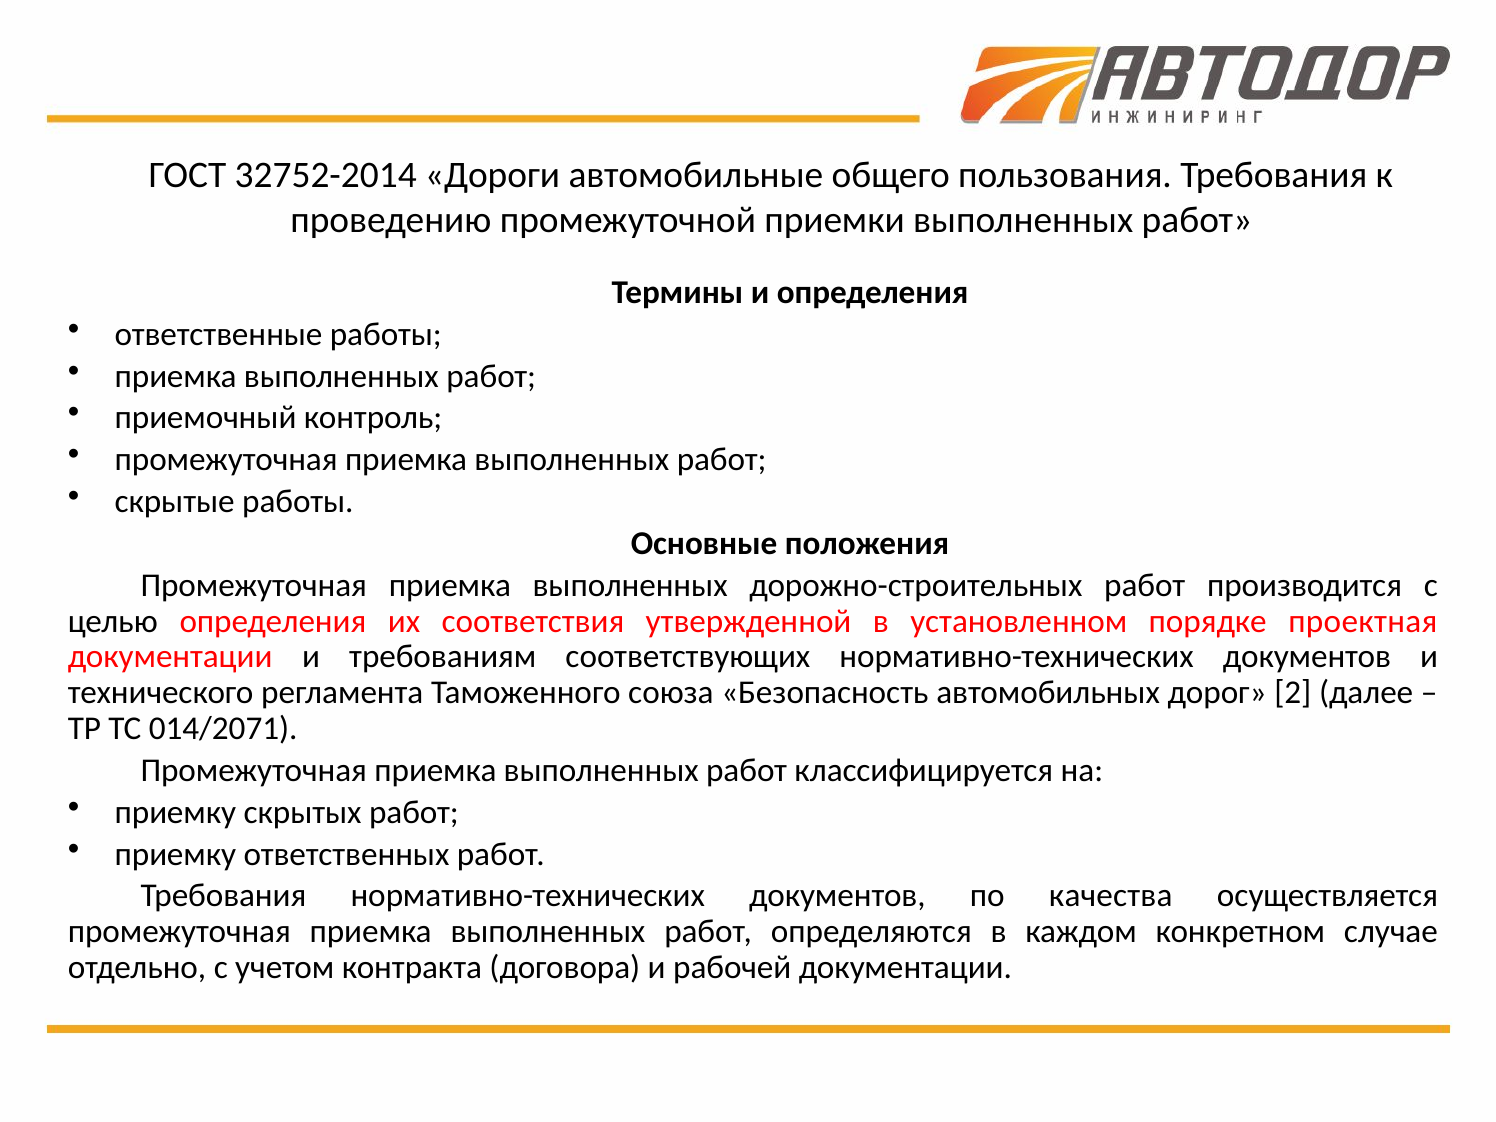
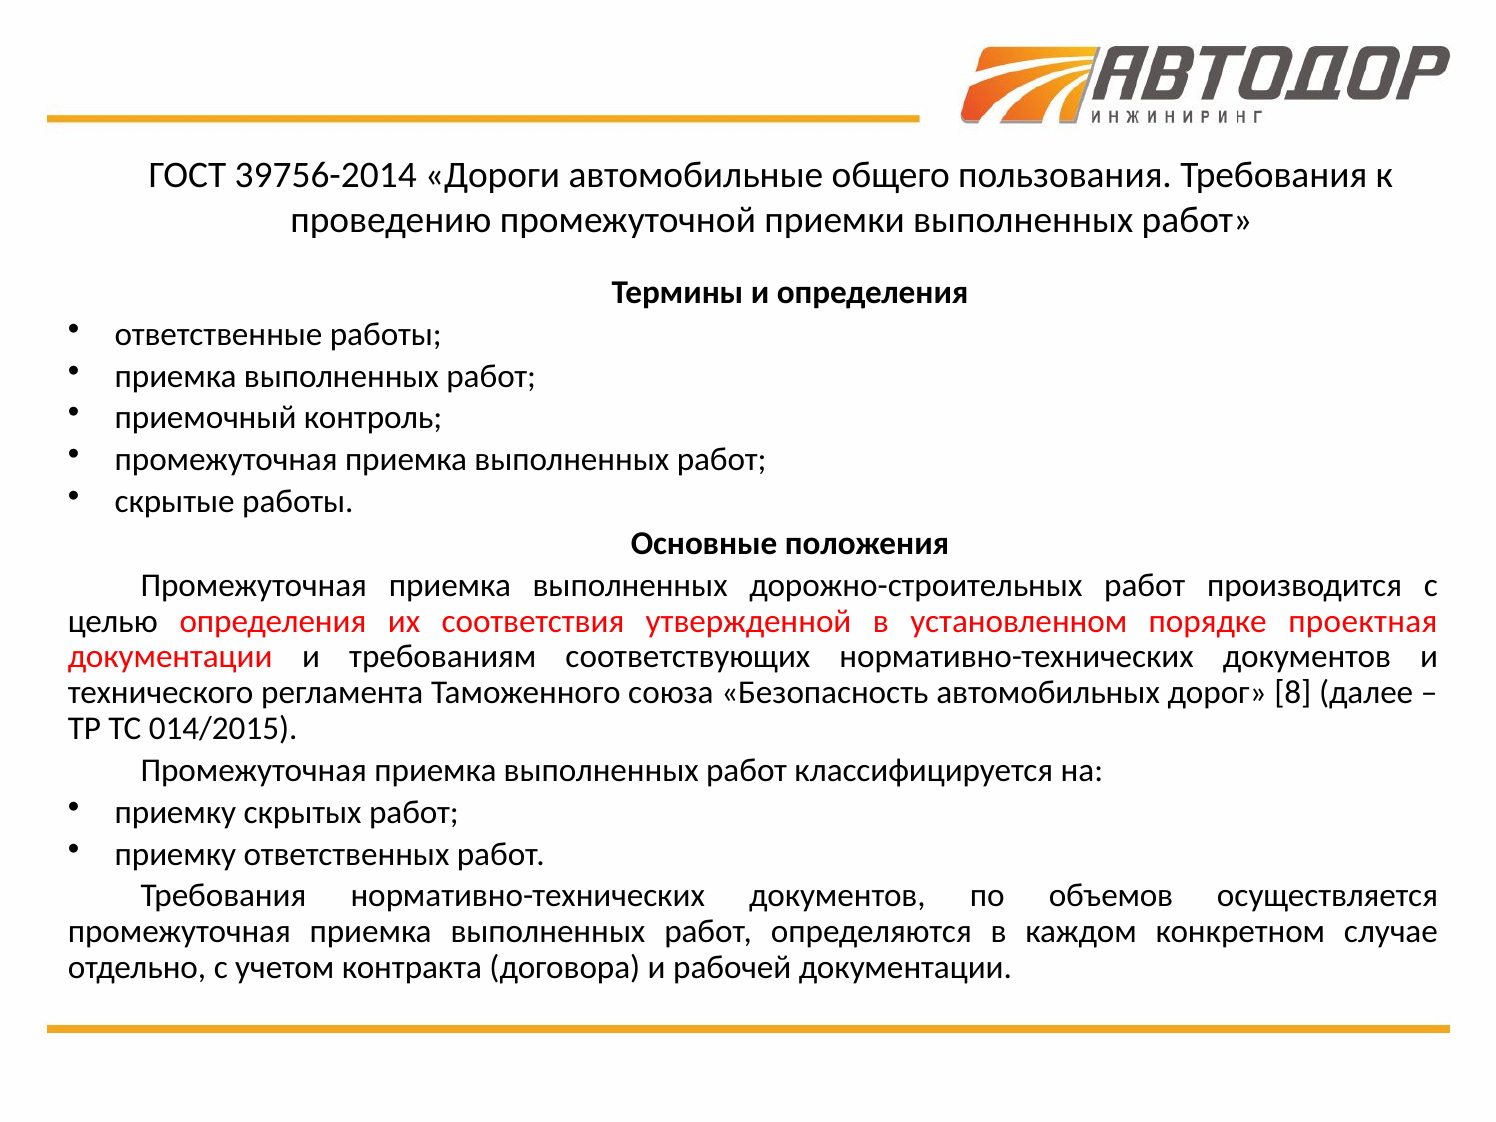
32752-2014: 32752-2014 -> 39756-2014
2: 2 -> 8
014/2071: 014/2071 -> 014/2015
качества: качества -> объемов
